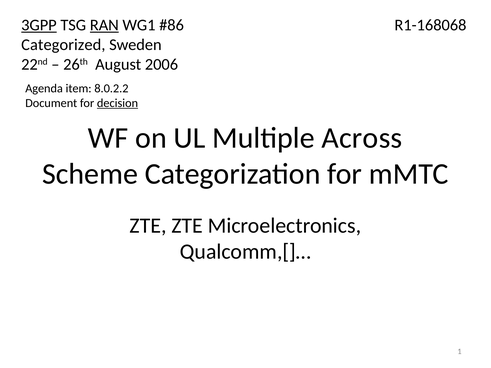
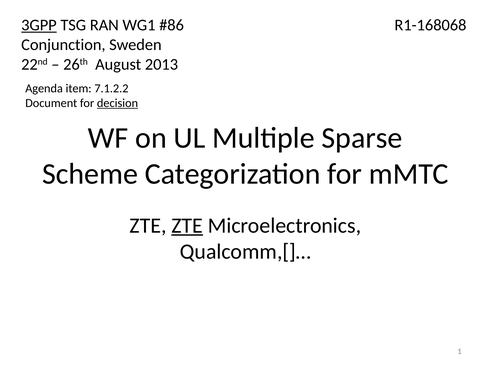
RAN underline: present -> none
Categorized: Categorized -> Conjunction
2006: 2006 -> 2013
8.0.2.2: 8.0.2.2 -> 7.1.2.2
Across: Across -> Sparse
ZTE at (187, 226) underline: none -> present
